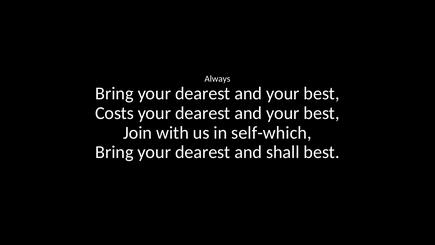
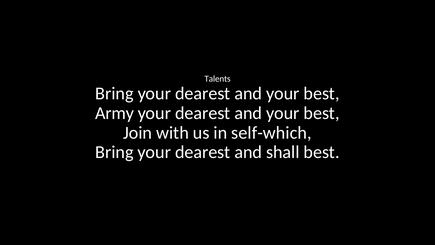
Always: Always -> Talents
Costs: Costs -> Army
